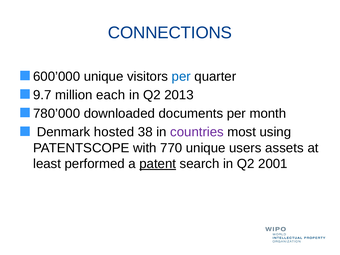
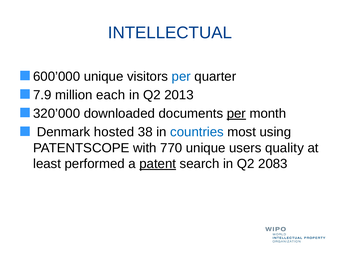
CONNECTIONS: CONNECTIONS -> INTELLECTUAL
9.7: 9.7 -> 7.9
780’000: 780’000 -> 320’000
per at (236, 114) underline: none -> present
countries colour: purple -> blue
assets: assets -> quality
2001: 2001 -> 2083
